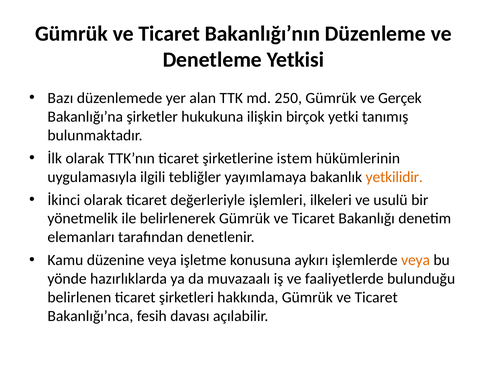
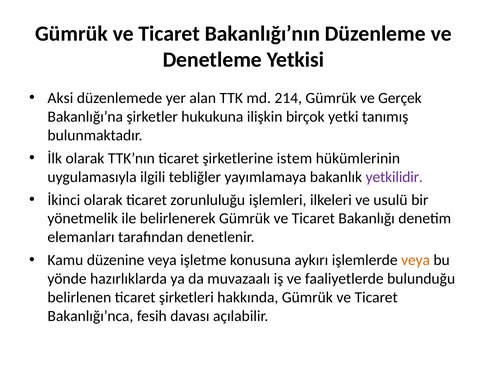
Bazı: Bazı -> Aksi
250: 250 -> 214
yetkilidir colour: orange -> purple
değerleriyle: değerleriyle -> zorunluluğu
